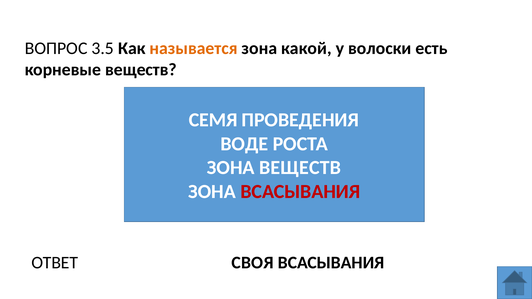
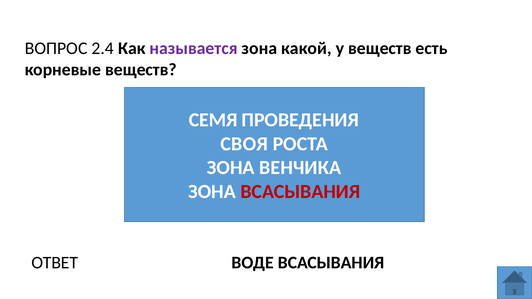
3.5: 3.5 -> 2.4
называется colour: orange -> purple
у волоски: волоски -> веществ
ВОДЕ: ВОДЕ -> СВОЯ
ЗОНА ВЕЩЕСТВ: ВЕЩЕСТВ -> ВЕНЧИКА
СВОЯ: СВОЯ -> ВОДЕ
